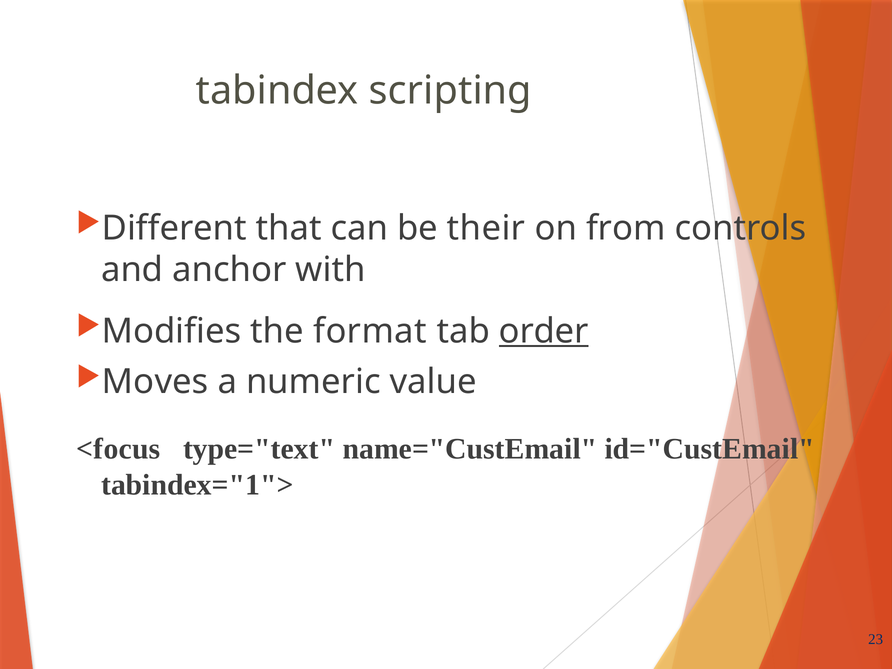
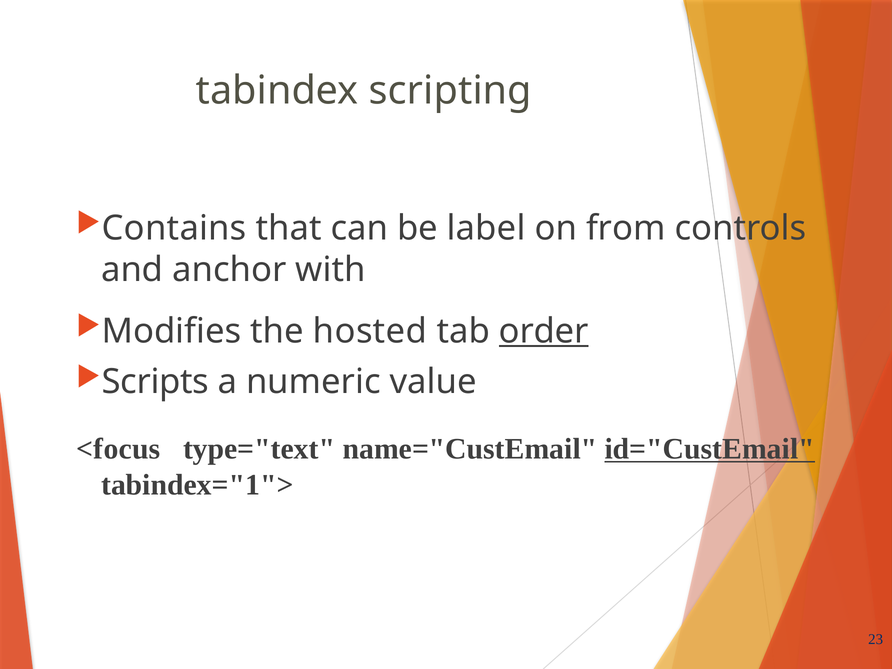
Different: Different -> Contains
their: their -> label
format: format -> hosted
Moves: Moves -> Scripts
id="CustEmail underline: none -> present
